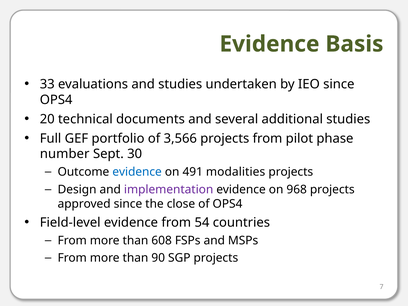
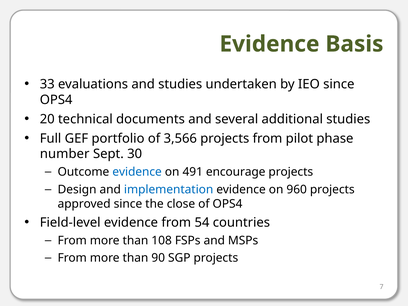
modalities: modalities -> encourage
implementation colour: purple -> blue
968: 968 -> 960
608: 608 -> 108
